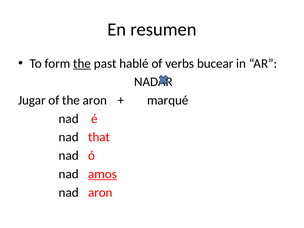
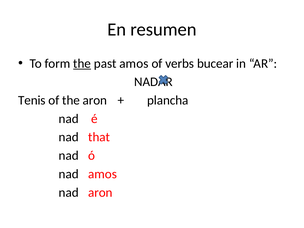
past hablé: hablé -> amos
Jugar: Jugar -> Tenis
marqué: marqué -> plancha
amos at (103, 174) underline: present -> none
